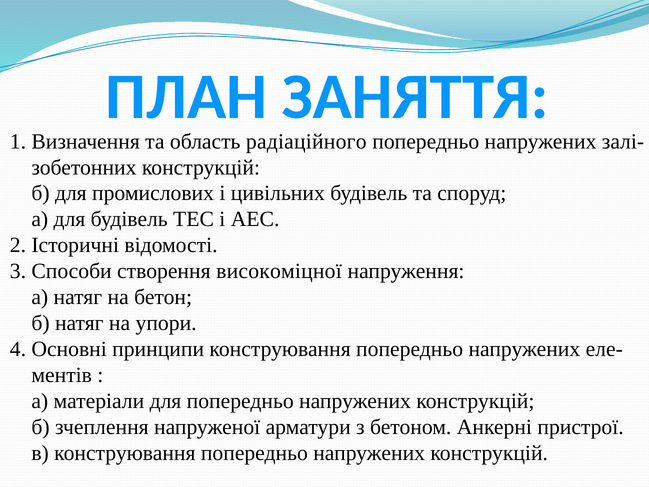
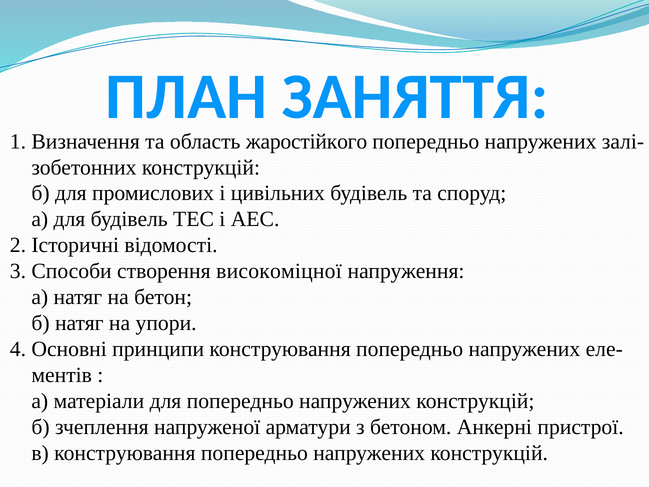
радіаційного: радіаційного -> жаростійкого
